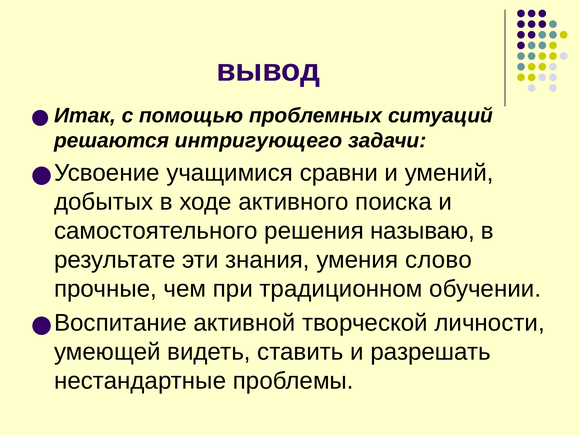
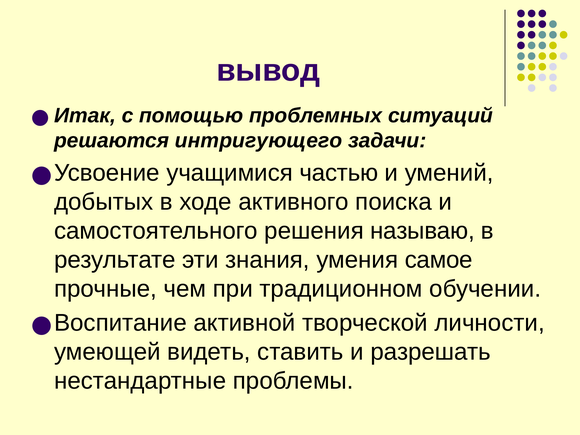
сравни: сравни -> частью
слово: слово -> самое
